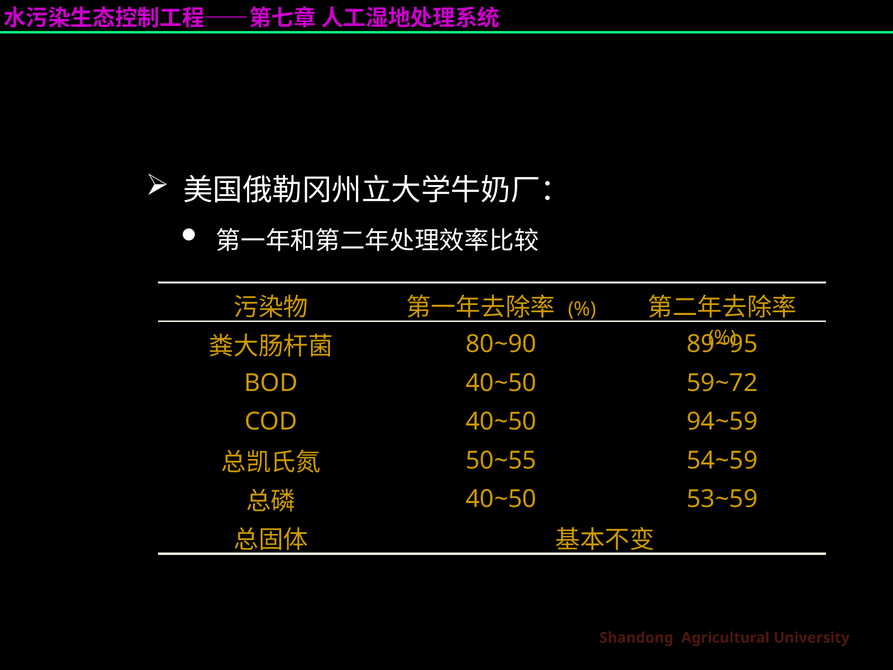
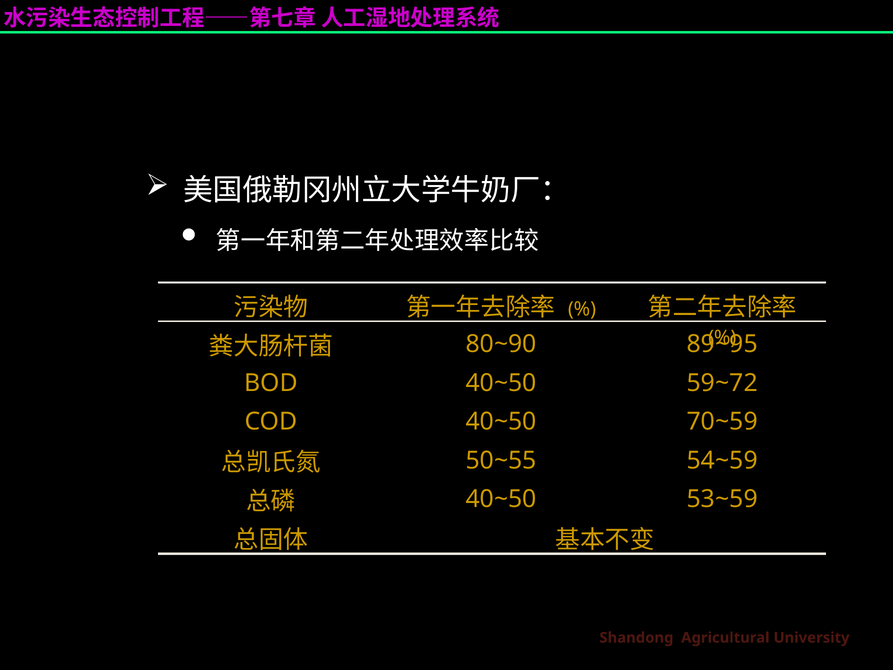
94~59: 94~59 -> 70~59
